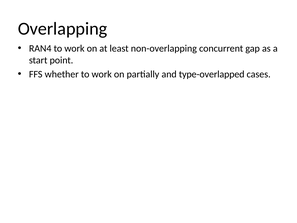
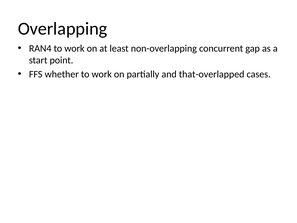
type-overlapped: type-overlapped -> that-overlapped
